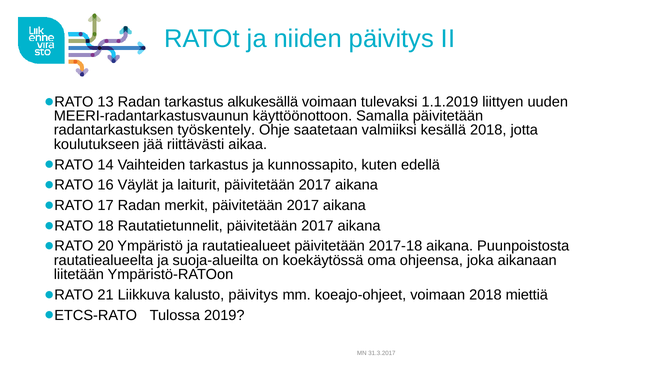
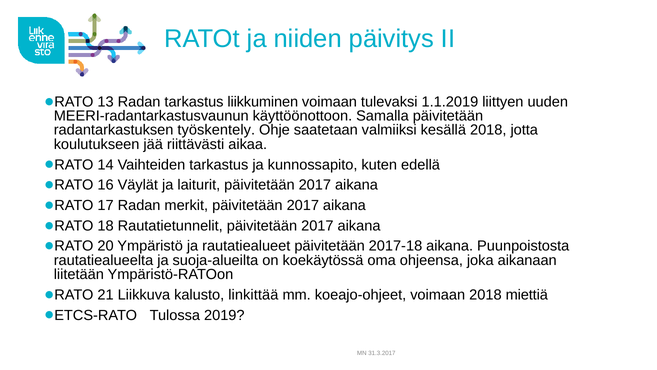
alkukesällä: alkukesällä -> liikkuminen
kalusto päivitys: päivitys -> linkittää
